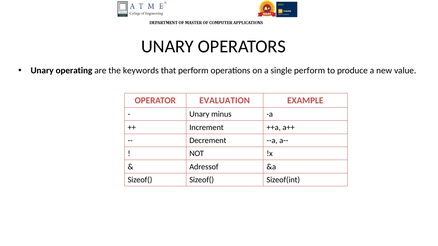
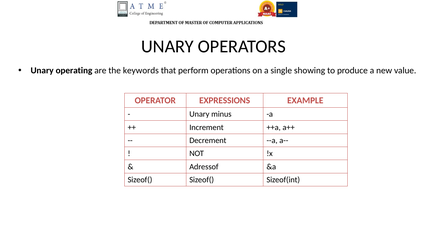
single perform: perform -> showing
EVALUATION: EVALUATION -> EXPRESSIONS
